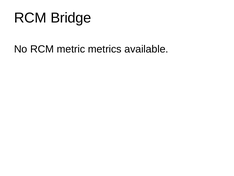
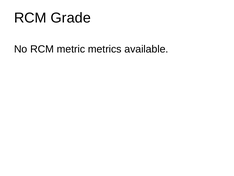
Bridge: Bridge -> Grade
